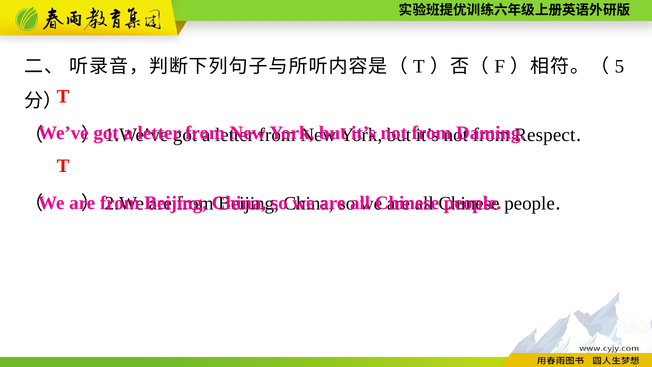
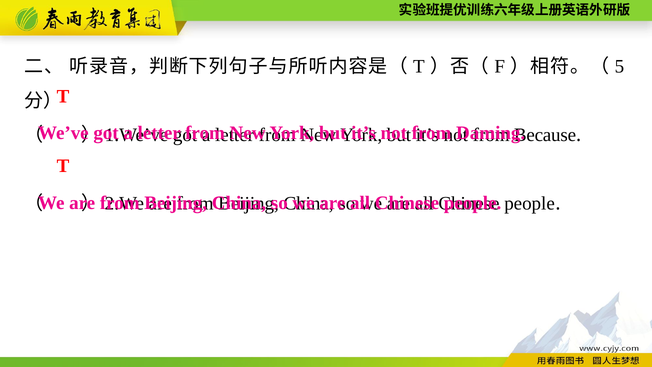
Respect: Respect -> Because
